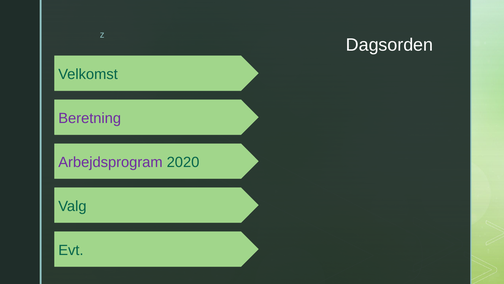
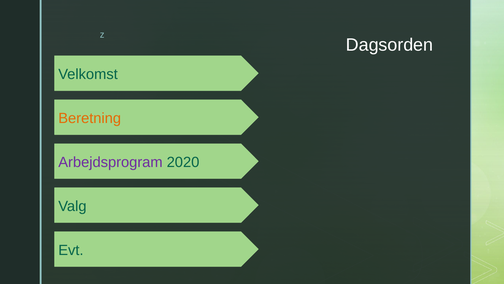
Beretning colour: purple -> orange
